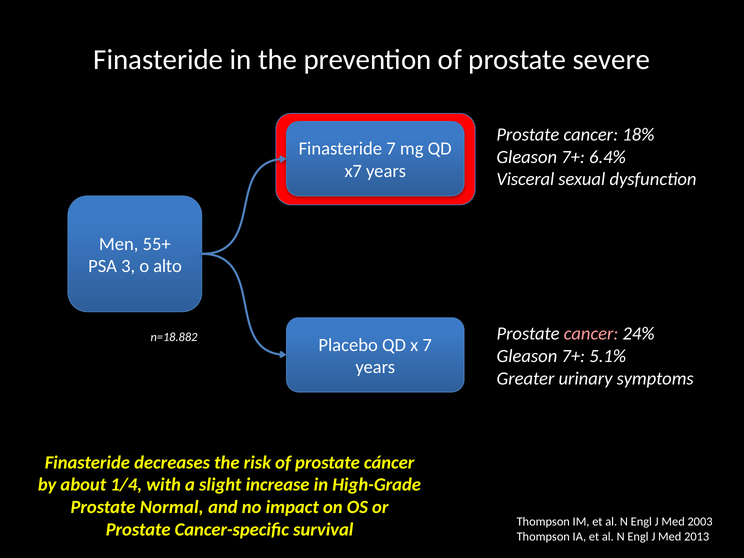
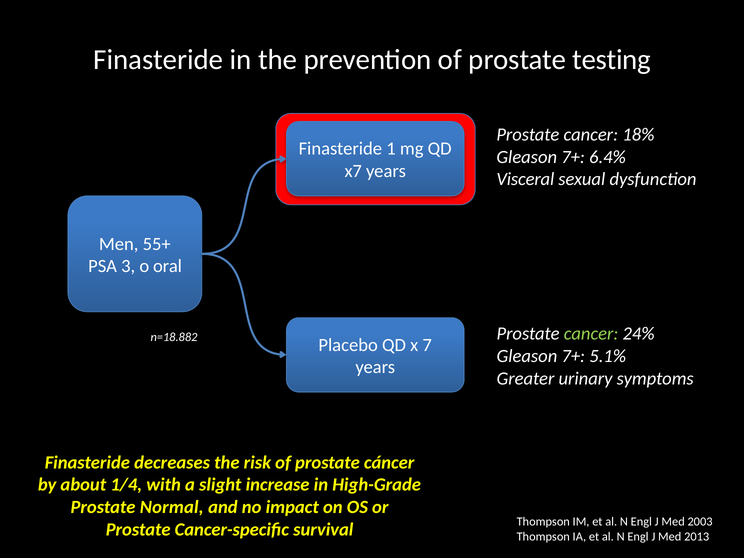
severe: severe -> testing
Finasteride 7: 7 -> 1
alto: alto -> oral
cancer at (591, 334) colour: pink -> light green
